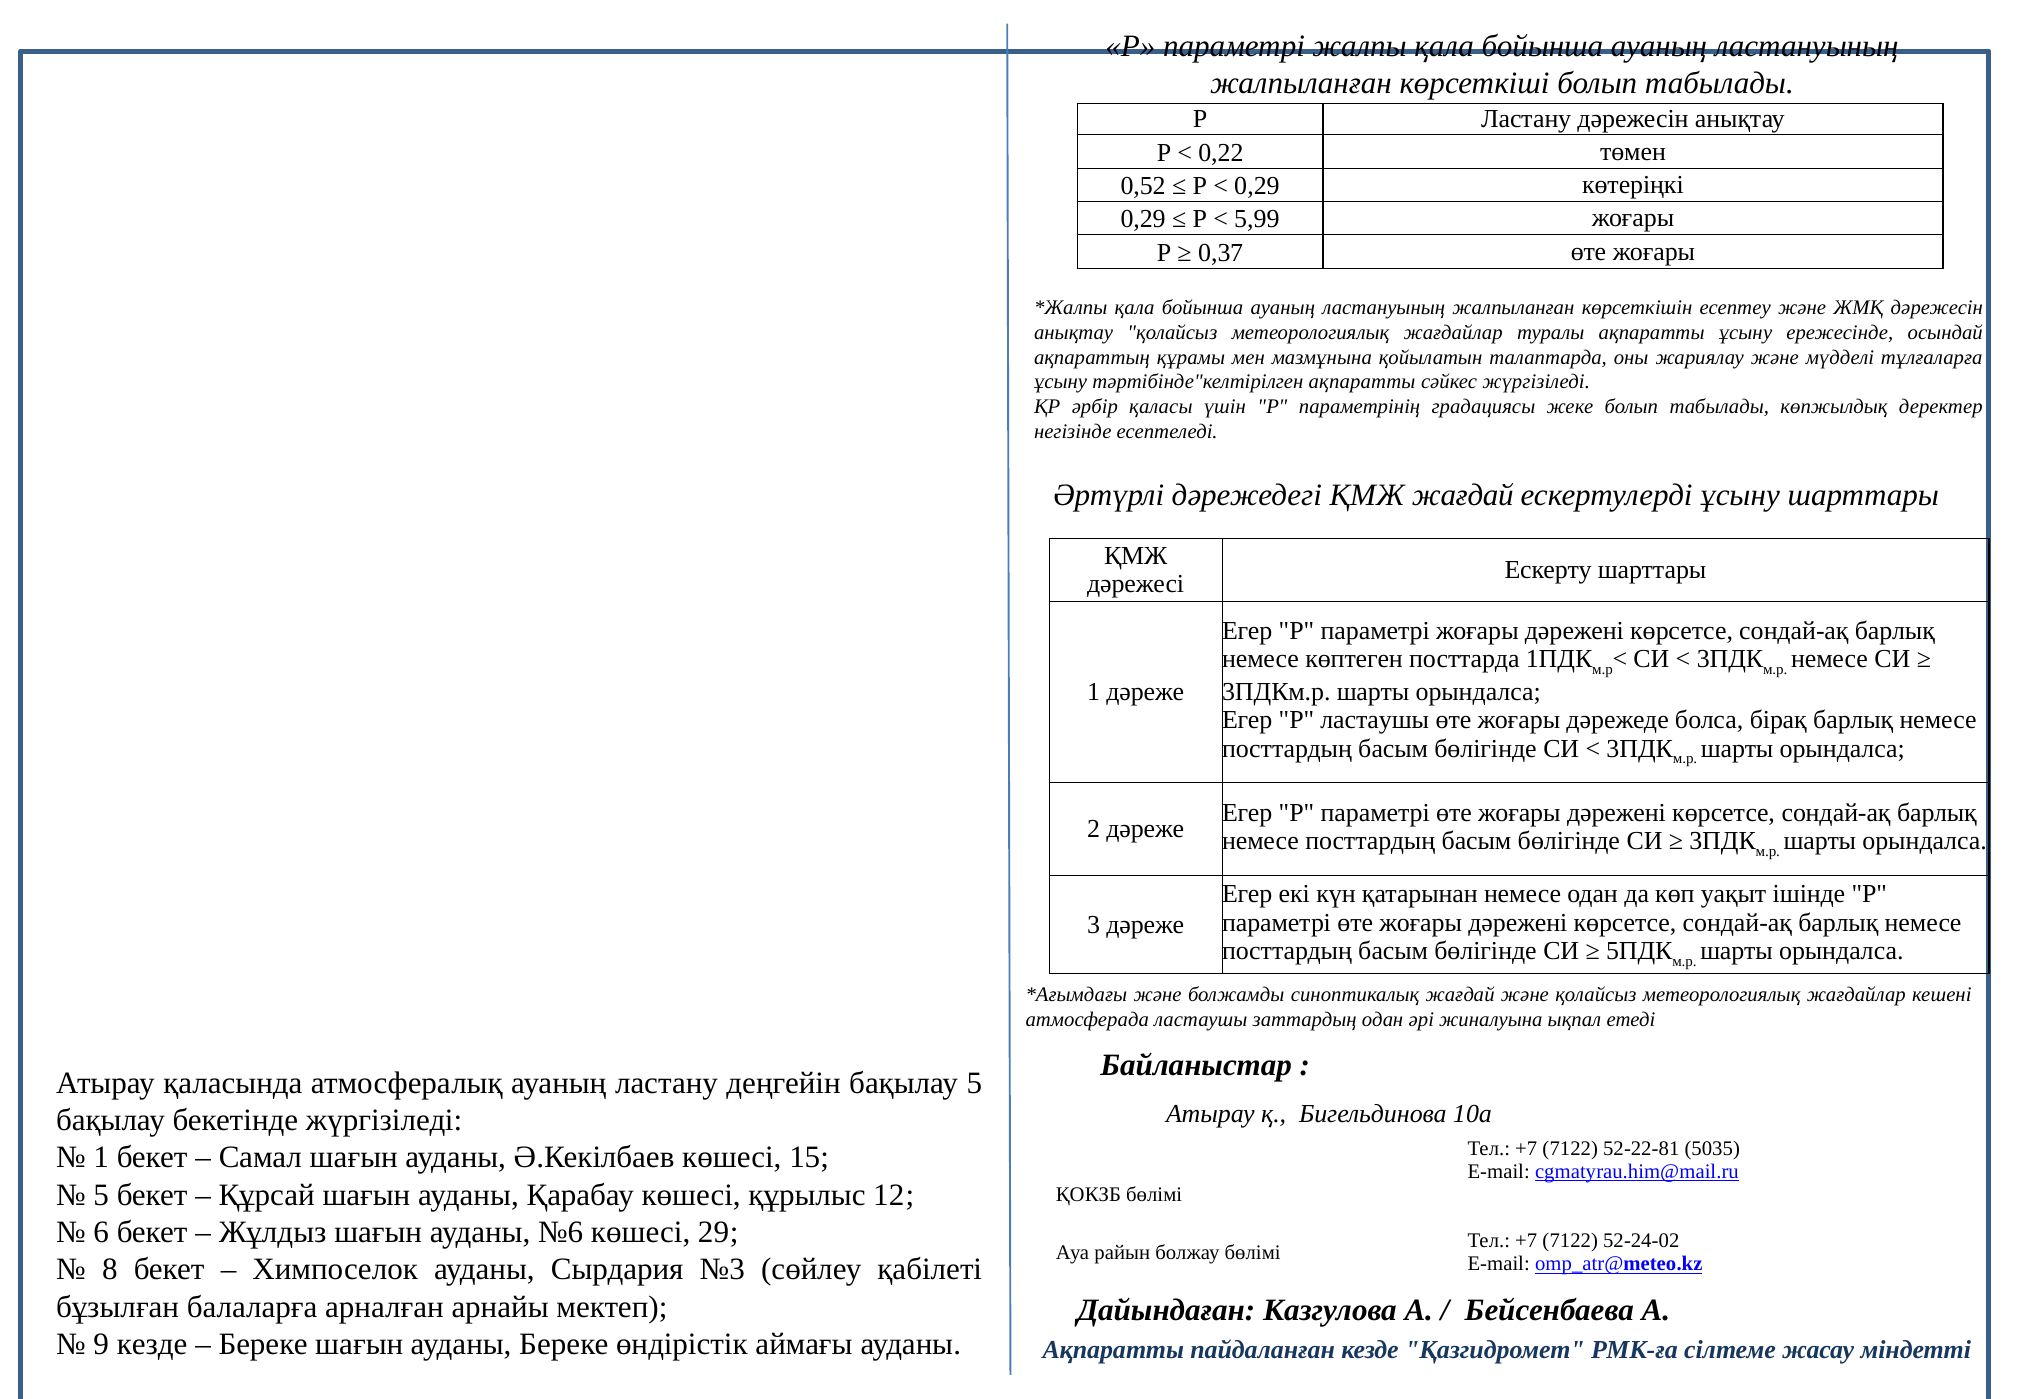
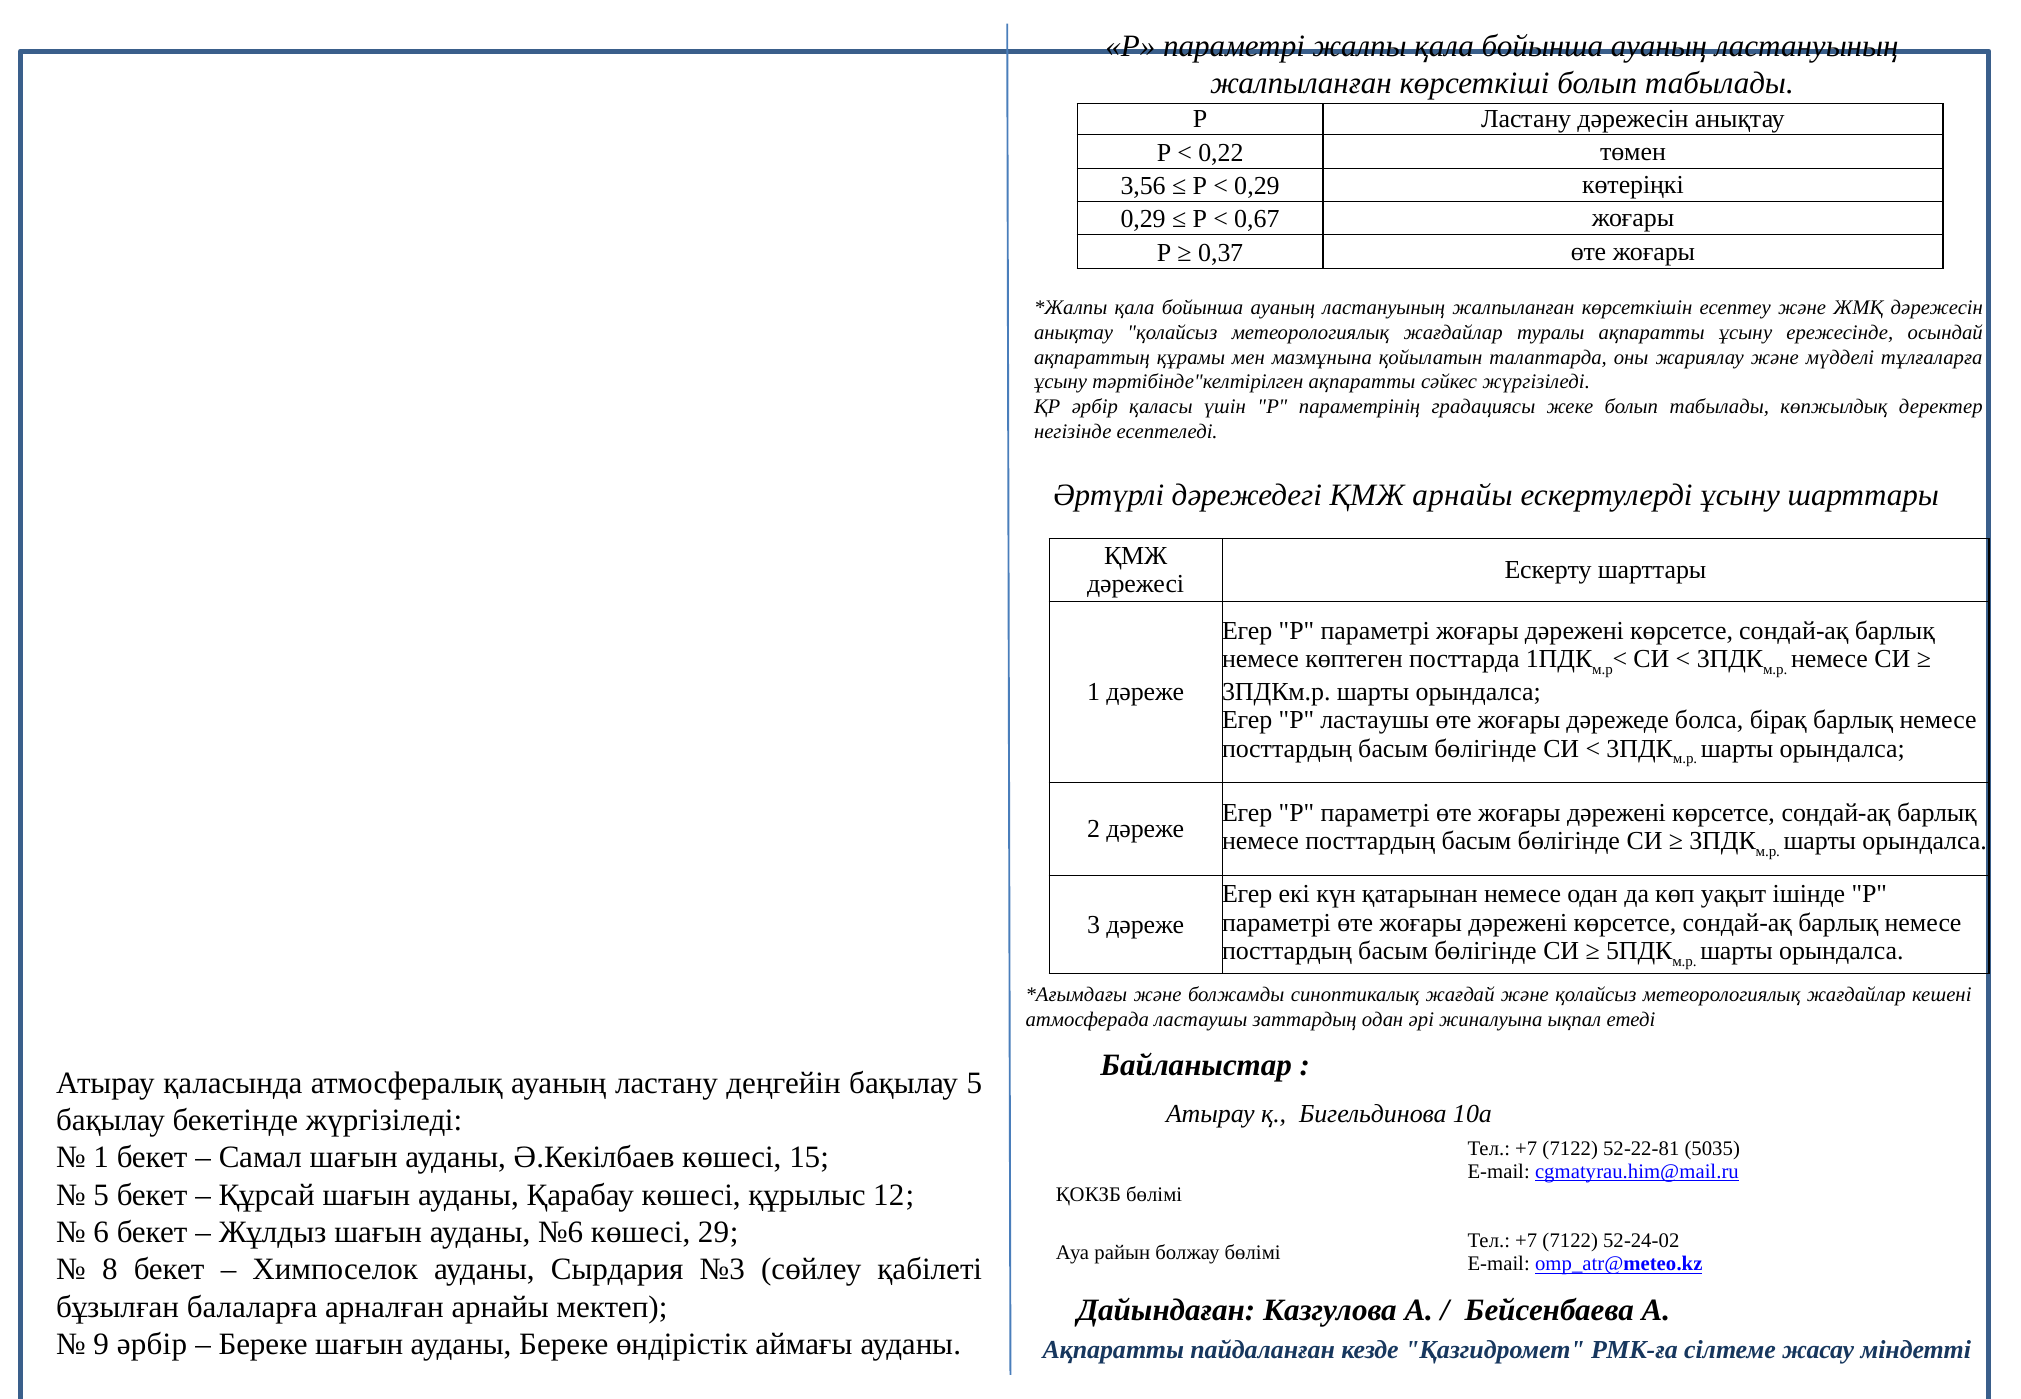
0,52: 0,52 -> 3,56
5,99: 5,99 -> 0,67
ҚМЖ жағдай: жағдай -> арнайы
9 кезде: кезде -> әрбір
